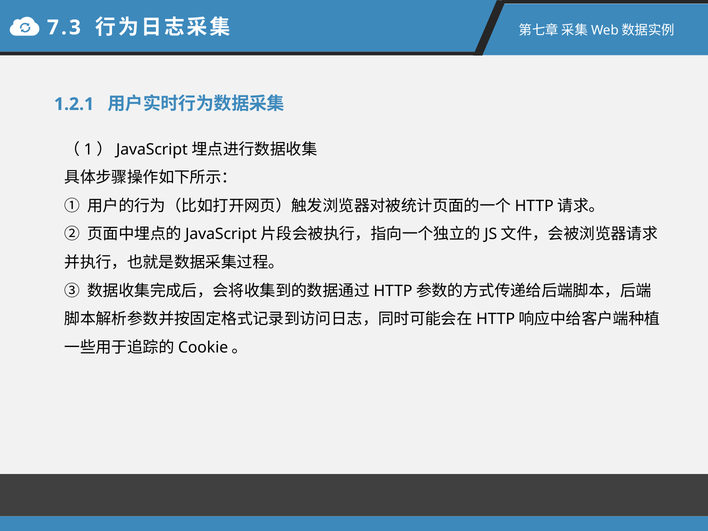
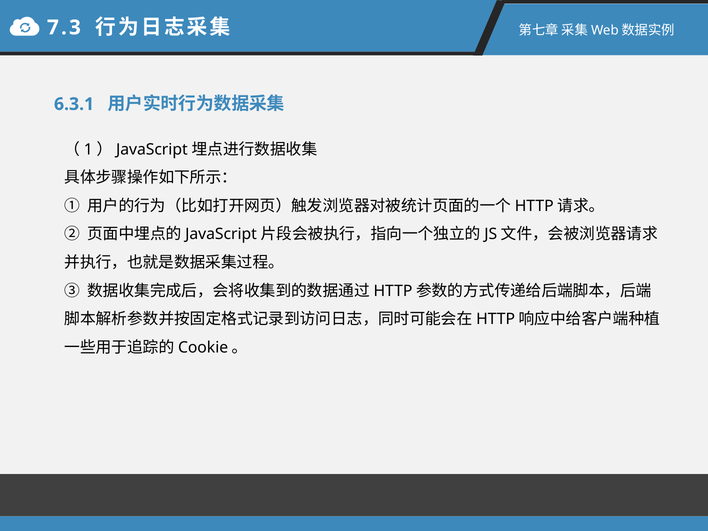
1.2.1: 1.2.1 -> 6.3.1
